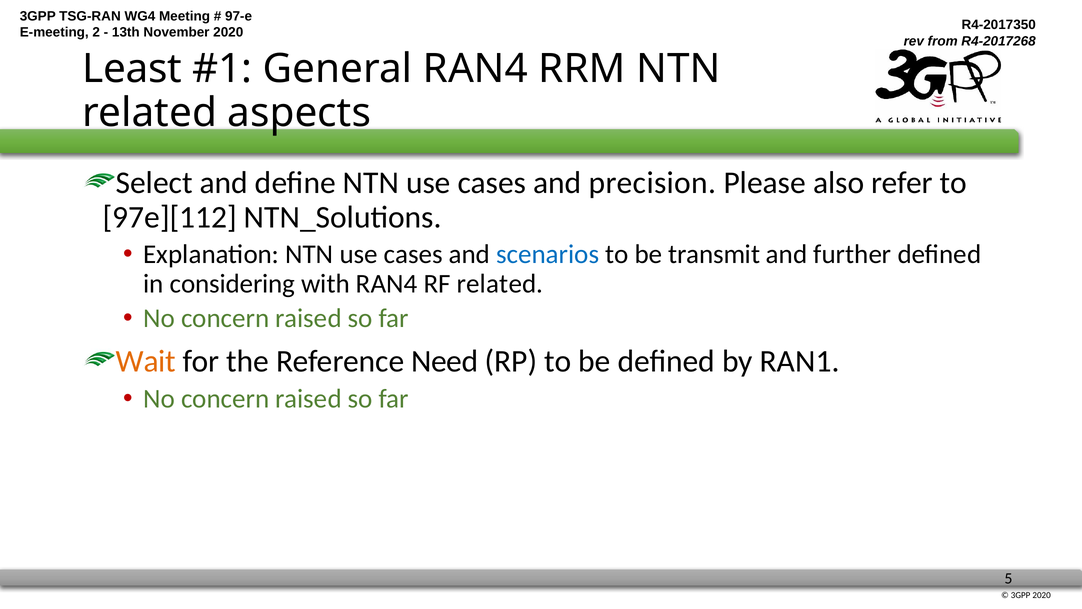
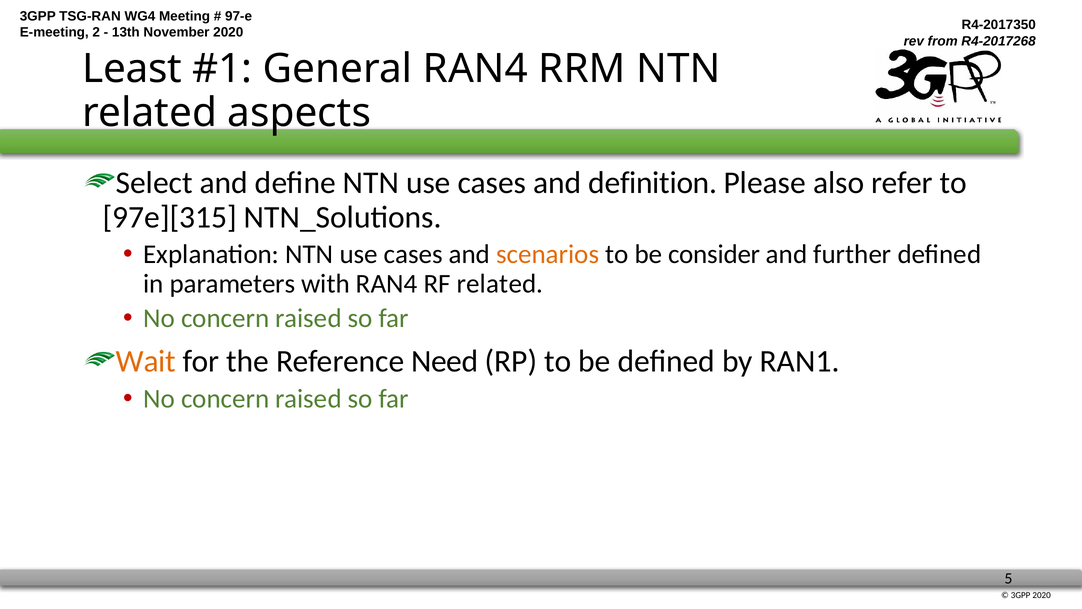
precision: precision -> definition
97e][112: 97e][112 -> 97e][315
scenarios colour: blue -> orange
transmit: transmit -> consider
considering: considering -> parameters
